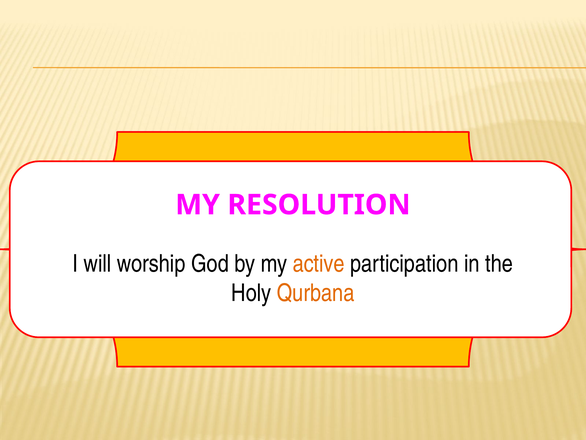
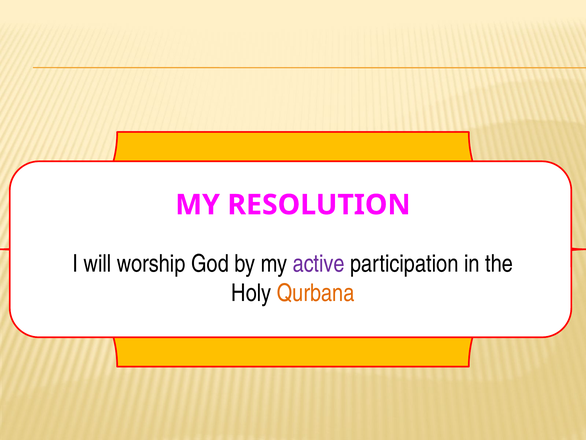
active colour: orange -> purple
